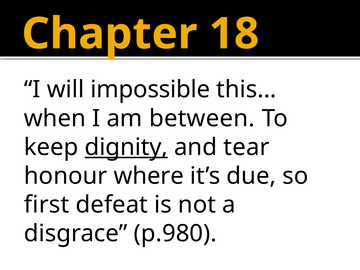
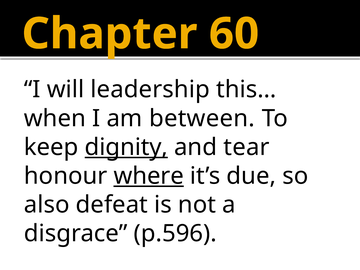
18: 18 -> 60
impossible: impossible -> leadership
where underline: none -> present
first: first -> also
p.980: p.980 -> p.596
